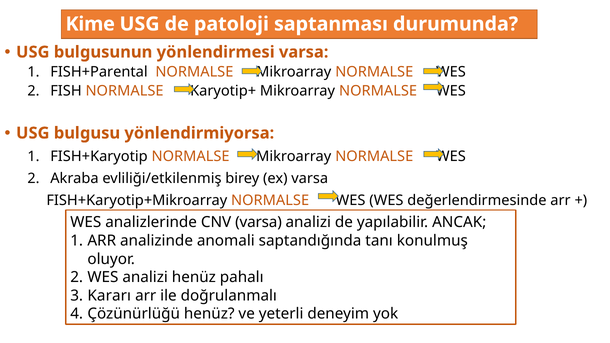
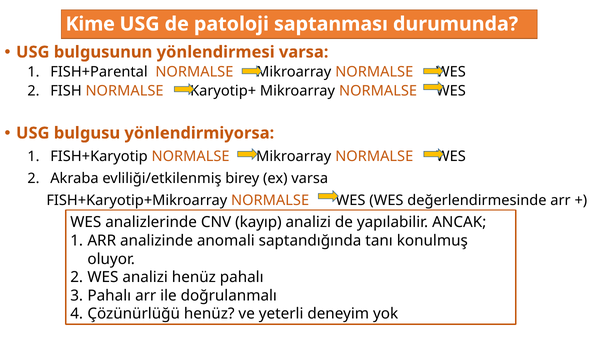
CNV varsa: varsa -> kayıp
Kararı at (109, 296): Kararı -> Pahalı
